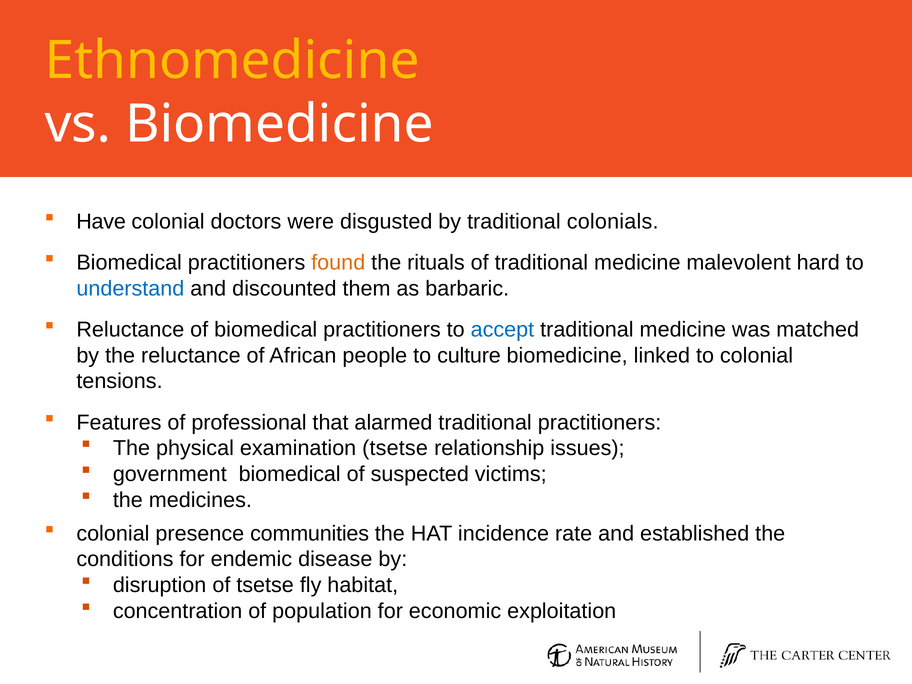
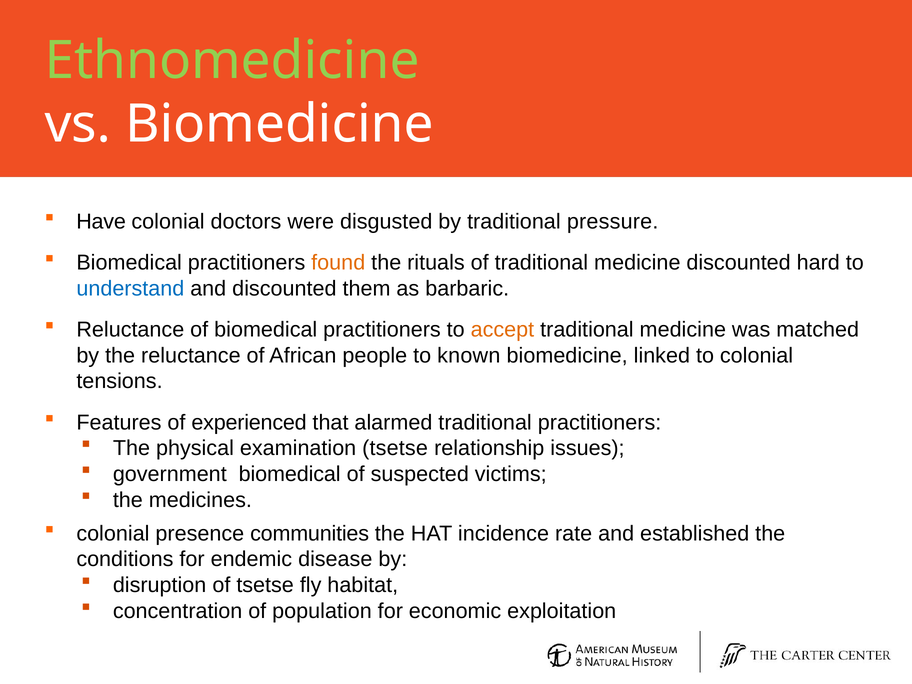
Ethnomedicine colour: yellow -> light green
colonials: colonials -> pressure
medicine malevolent: malevolent -> discounted
accept colour: blue -> orange
culture: culture -> known
professional: professional -> experienced
